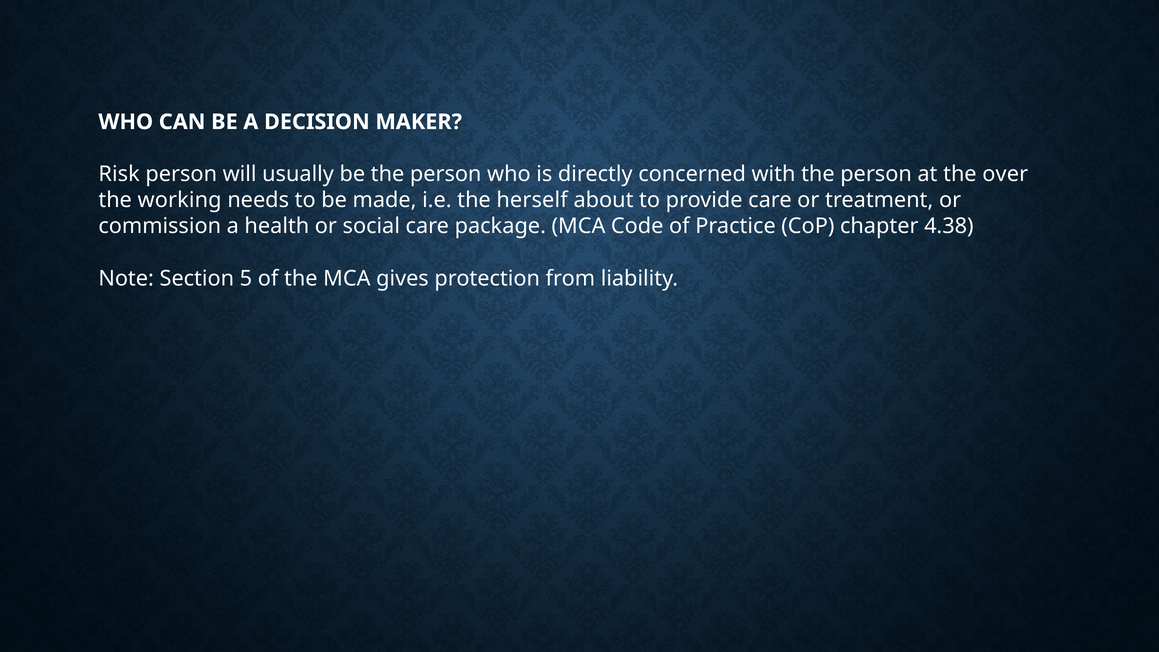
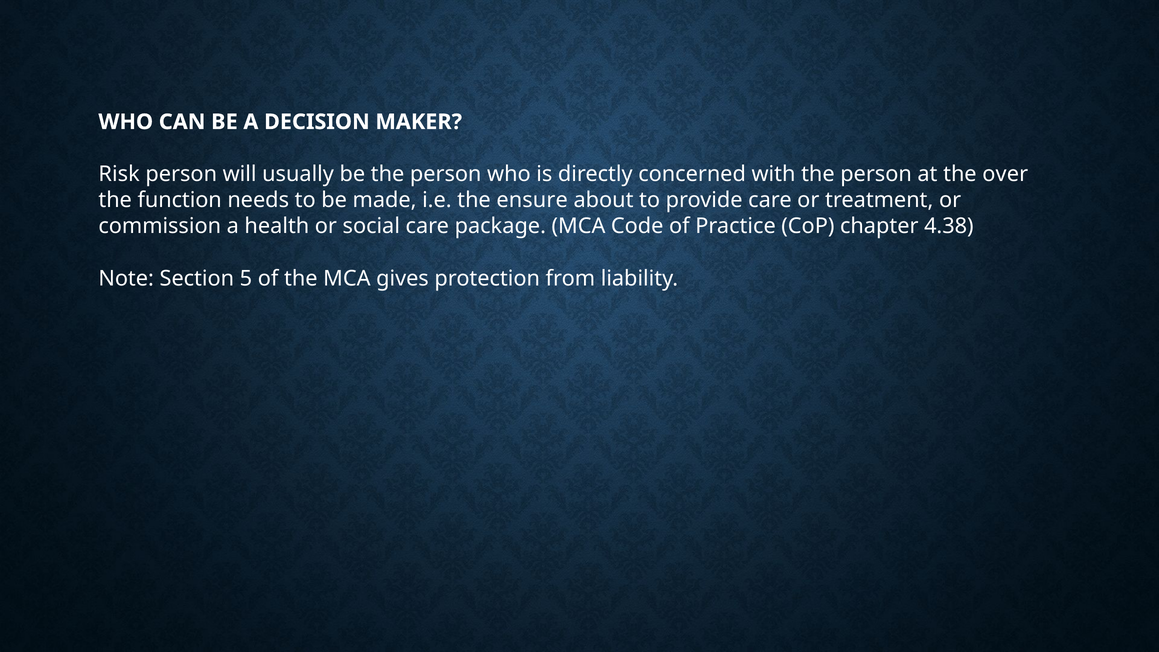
working: working -> function
herself: herself -> ensure
